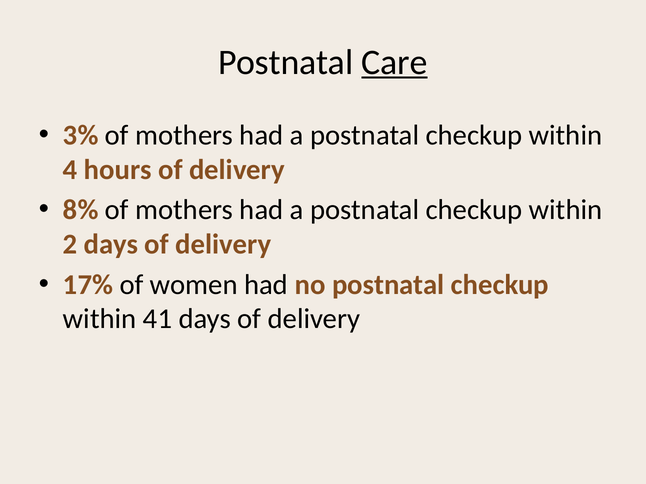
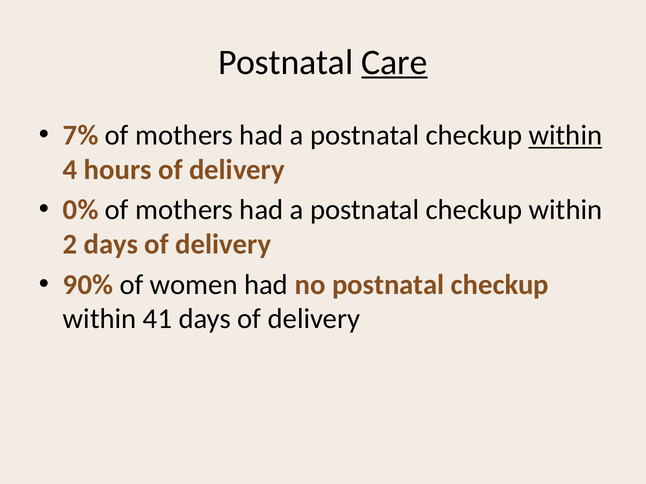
3%: 3% -> 7%
within at (565, 136) underline: none -> present
8%: 8% -> 0%
17%: 17% -> 90%
